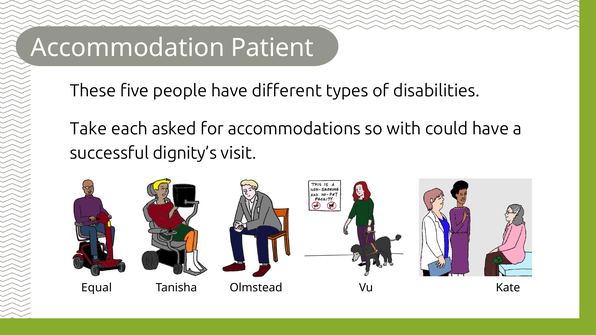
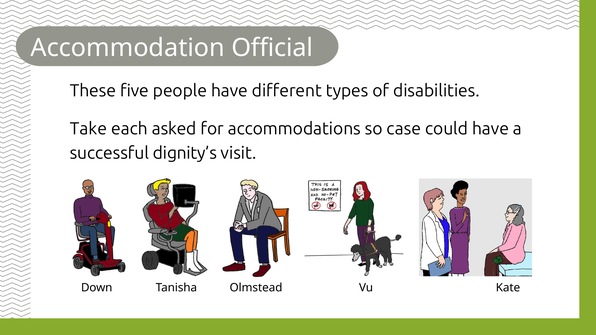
Patient: Patient -> Official
with: with -> case
Equal: Equal -> Down
